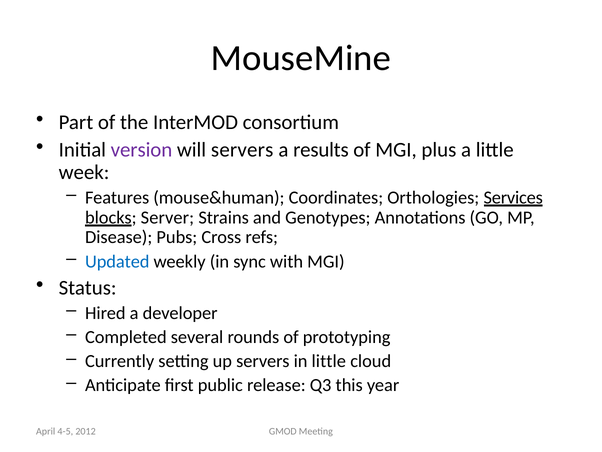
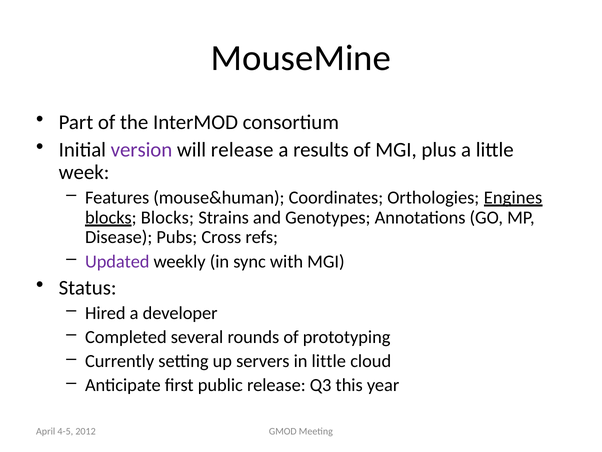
will servers: servers -> release
Services: Services -> Engines
blocks Server: Server -> Blocks
Updated colour: blue -> purple
